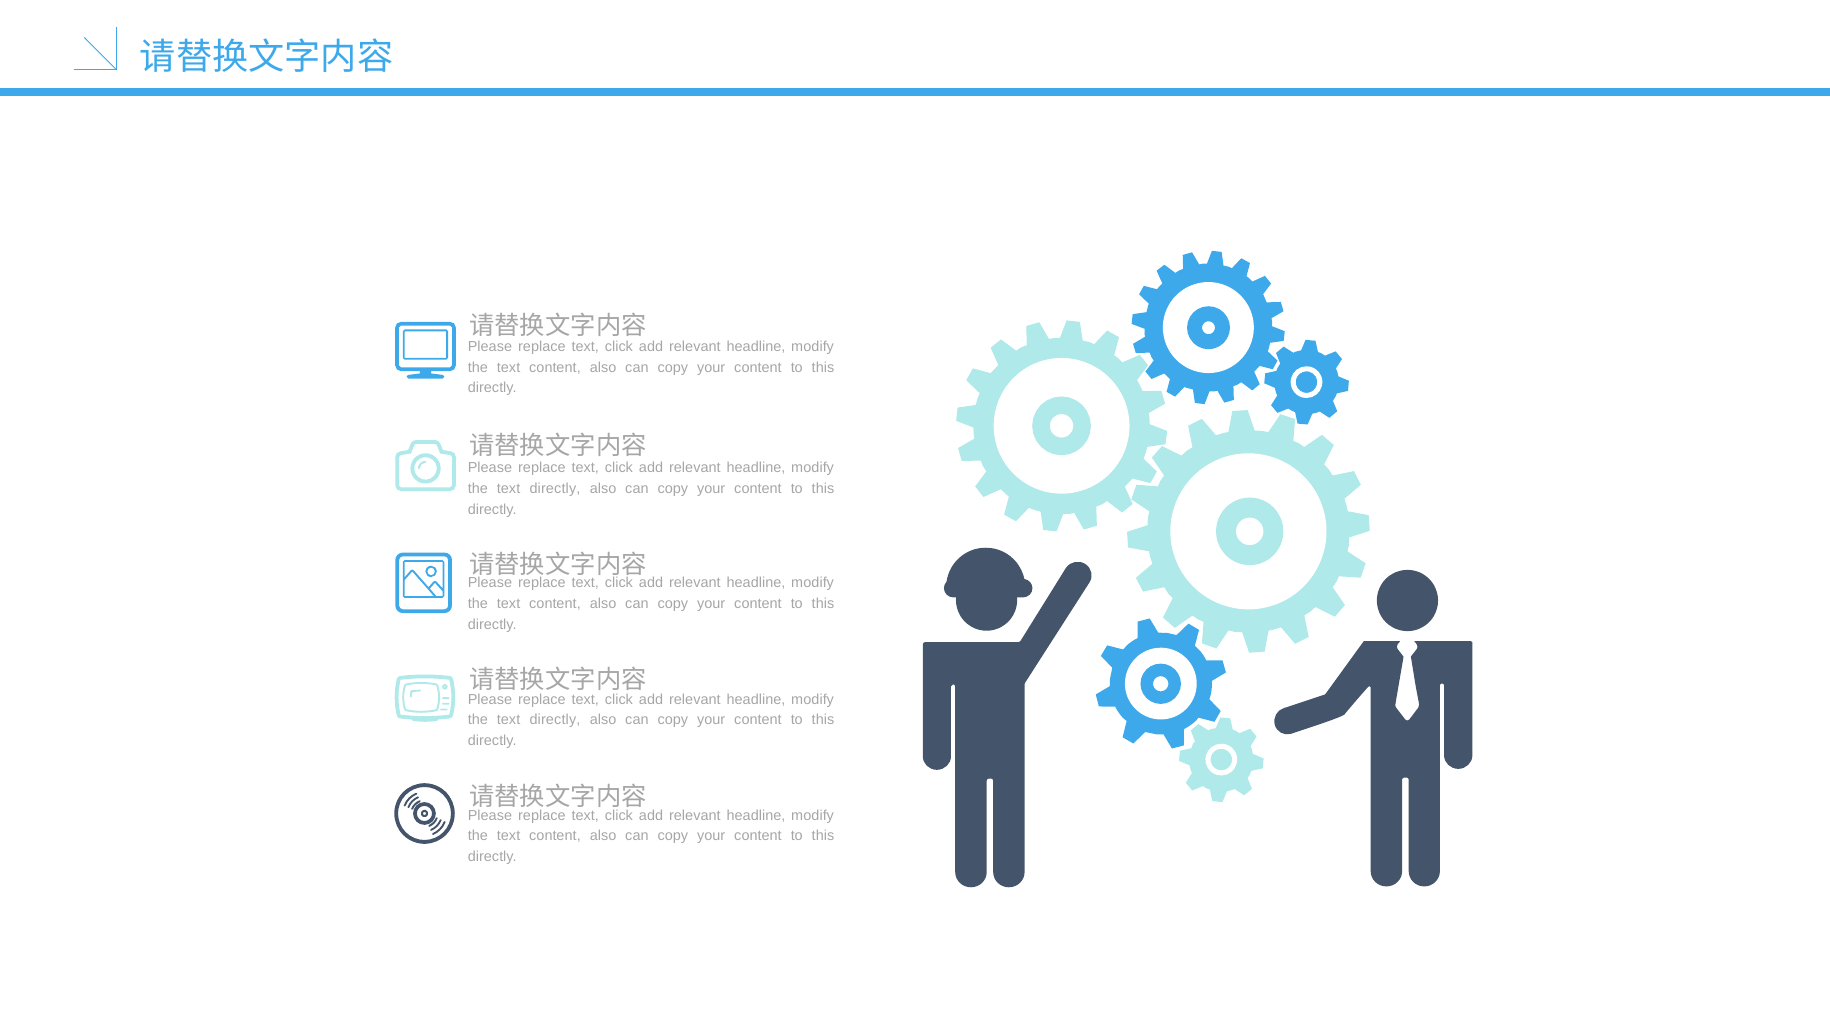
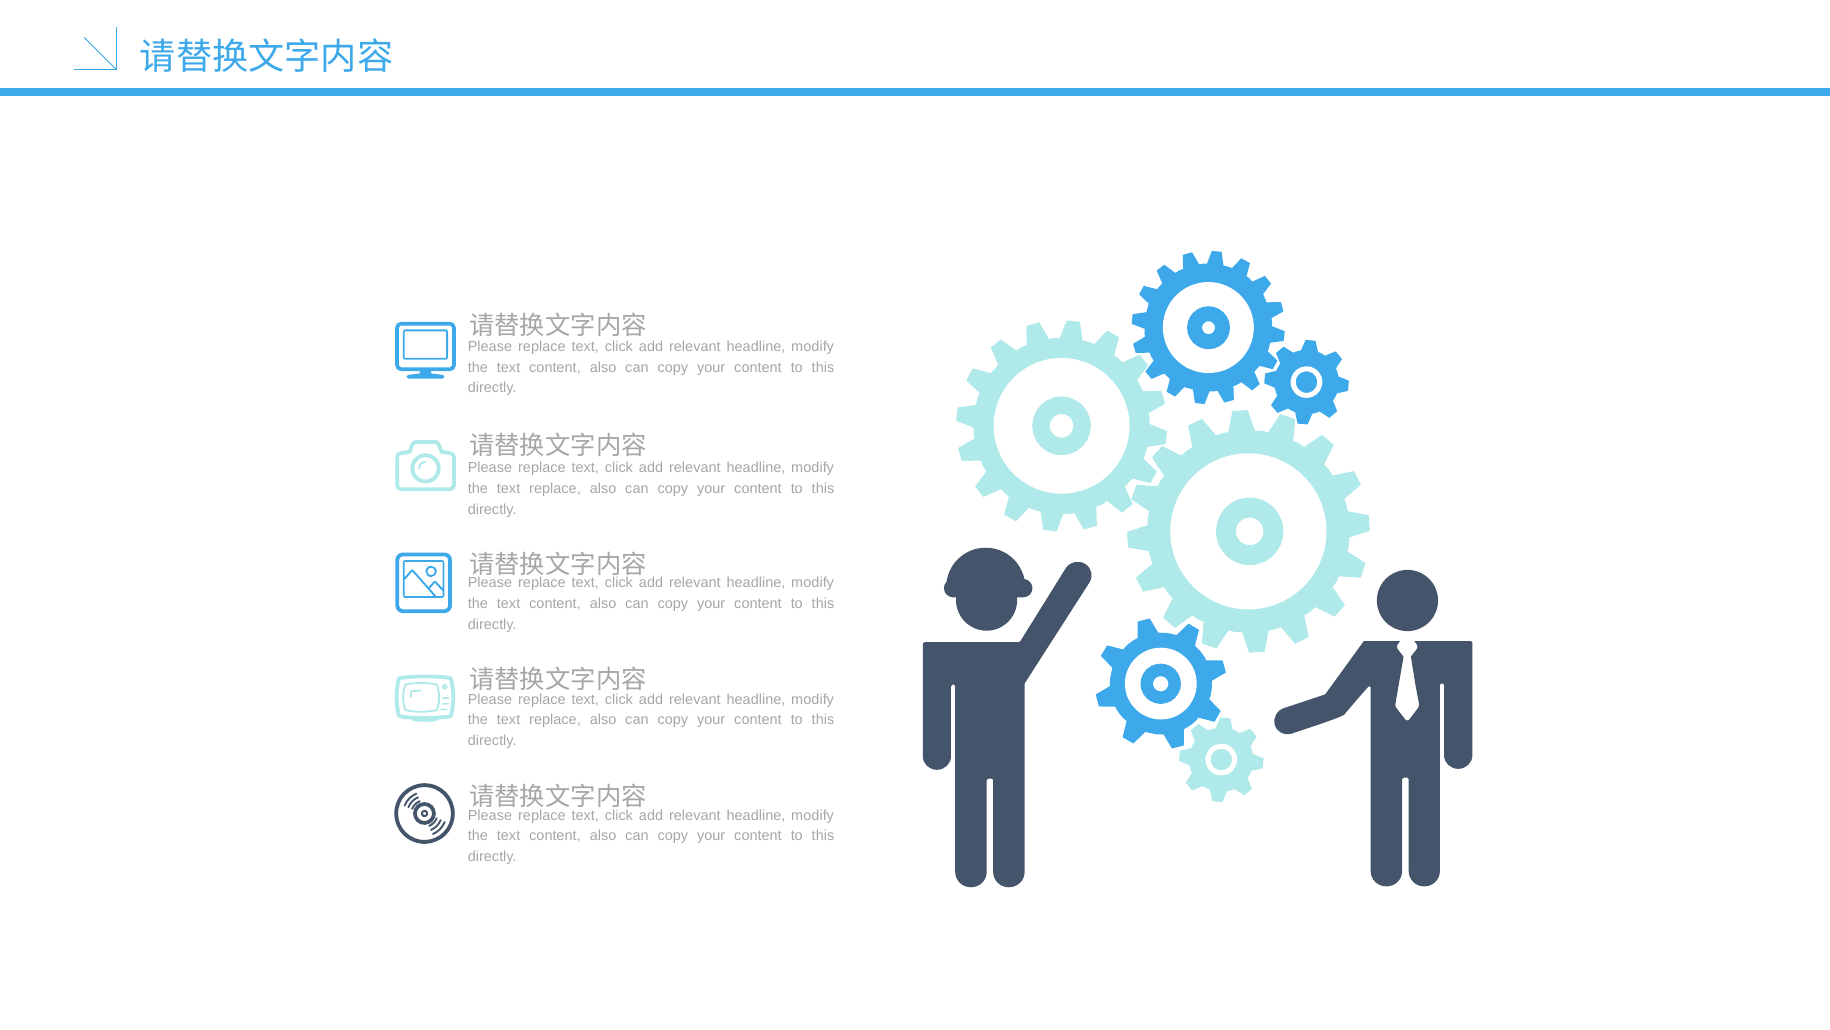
directly at (555, 489): directly -> replace
directly at (555, 720): directly -> replace
